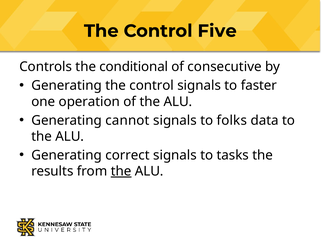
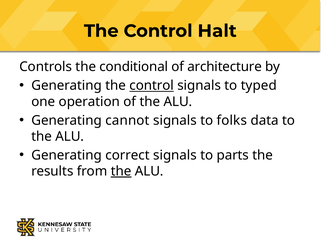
Five: Five -> Halt
consecutive: consecutive -> architecture
control at (152, 85) underline: none -> present
faster: faster -> typed
tasks: tasks -> parts
